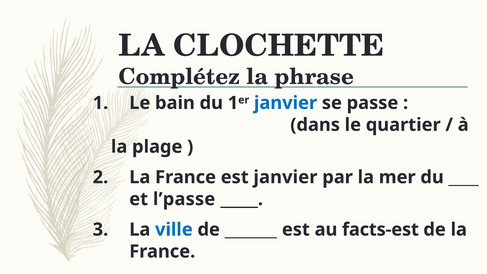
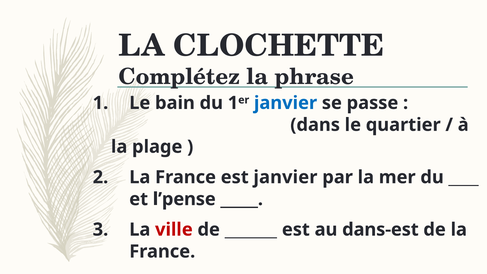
l’passe: l’passe -> l’pense
ville colour: blue -> red
facts-est: facts-est -> dans-est
